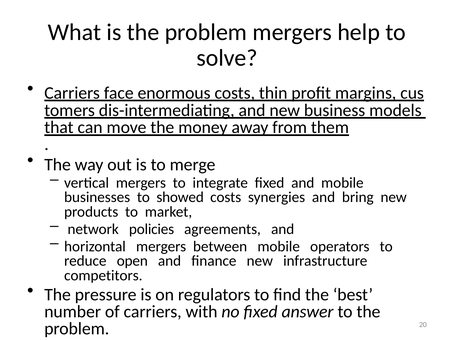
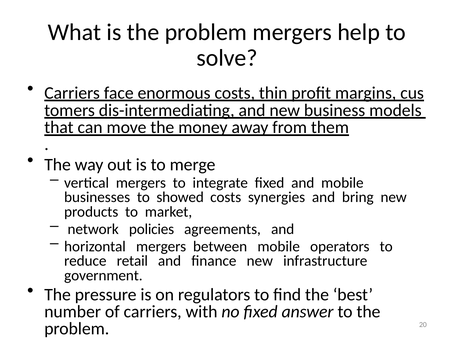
open: open -> retail
competitors: competitors -> government
